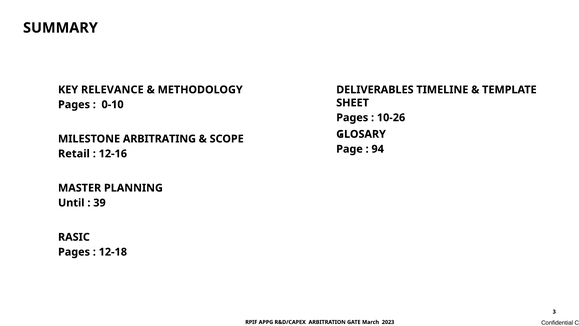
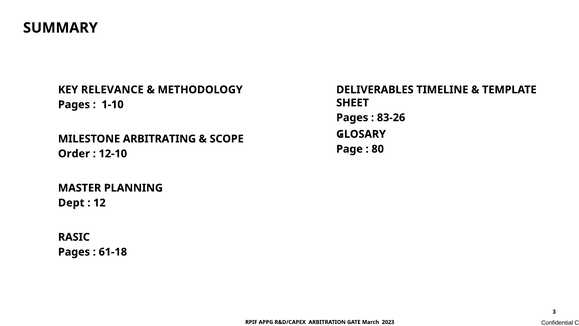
0-10: 0-10 -> 1-10
10-26: 10-26 -> 83-26
94: 94 -> 80
Retail: Retail -> Order
12-16: 12-16 -> 12-10
Until: Until -> Dept
39: 39 -> 12
12-18: 12-18 -> 61-18
